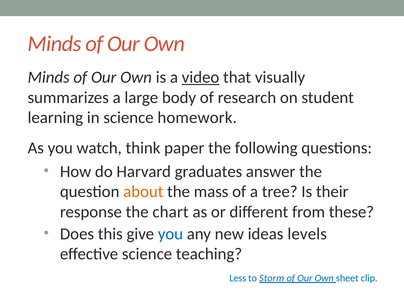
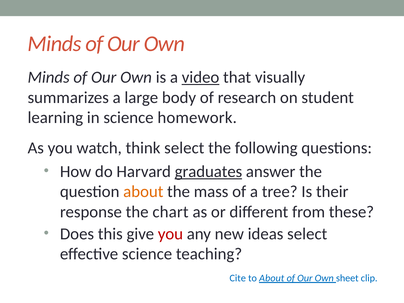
think paper: paper -> select
graduates underline: none -> present
you at (170, 234) colour: blue -> red
ideas levels: levels -> select
Less: Less -> Cite
to Storm: Storm -> About
